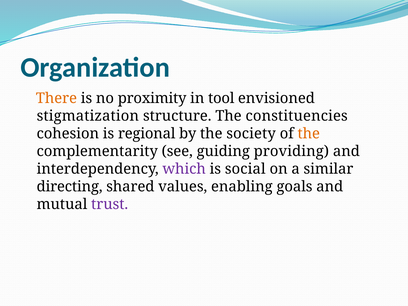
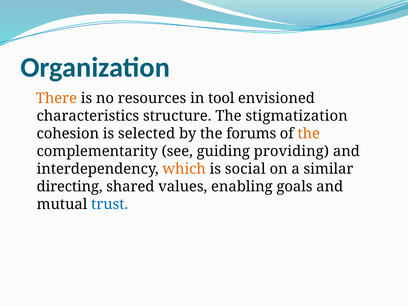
proximity: proximity -> resources
stigmatization: stigmatization -> characteristics
constituencies: constituencies -> stigmatization
regional: regional -> selected
society: society -> forums
which colour: purple -> orange
trust colour: purple -> blue
